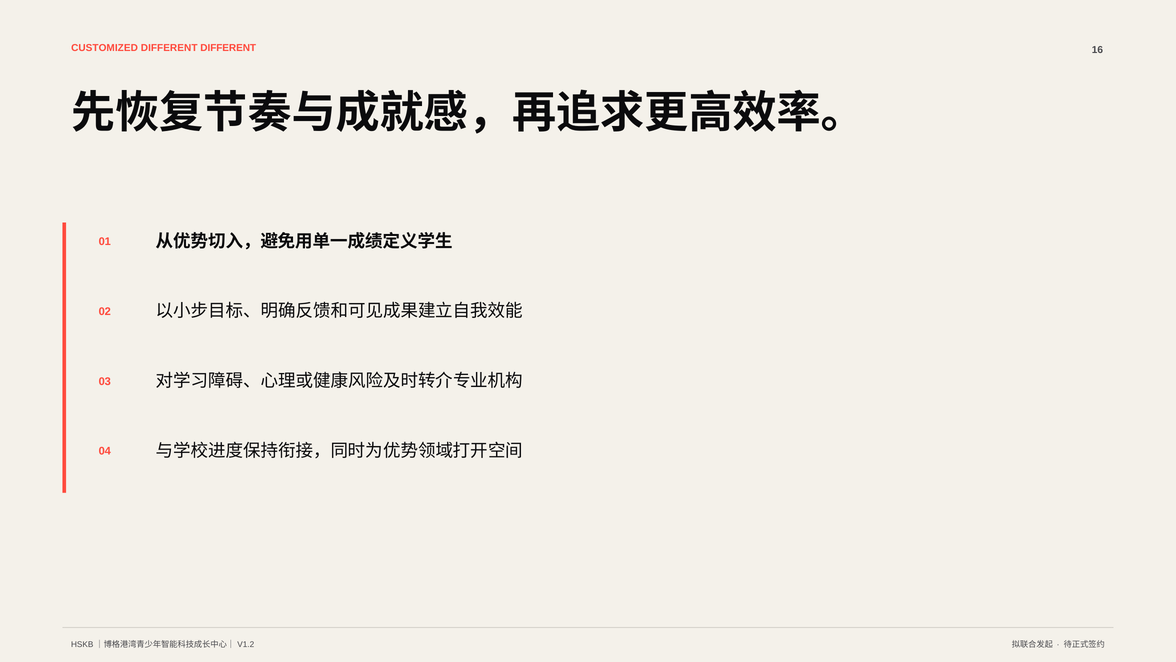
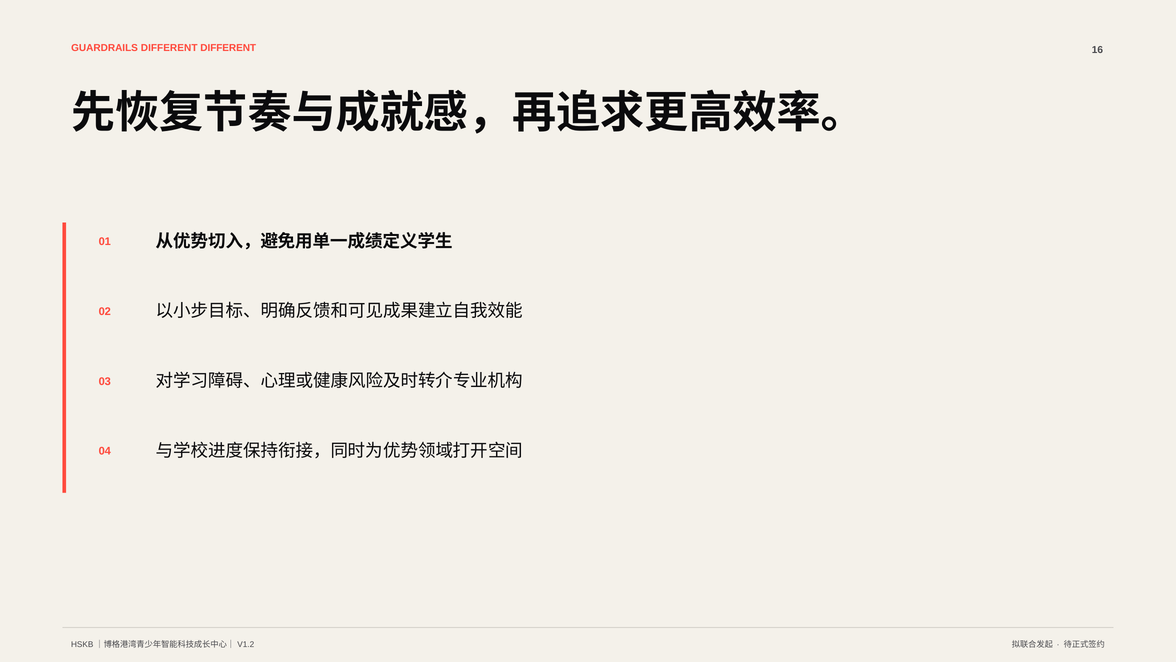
CUSTOMIZED: CUSTOMIZED -> GUARDRAILS
